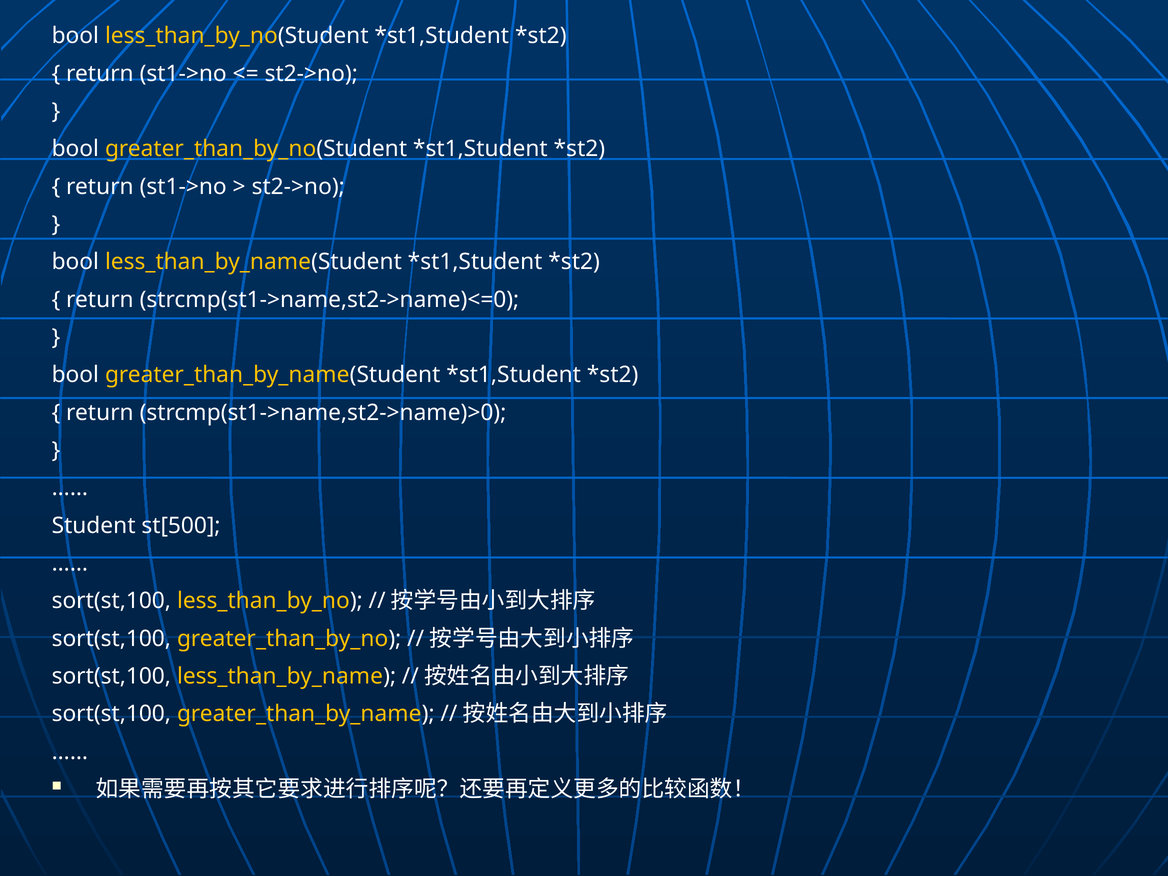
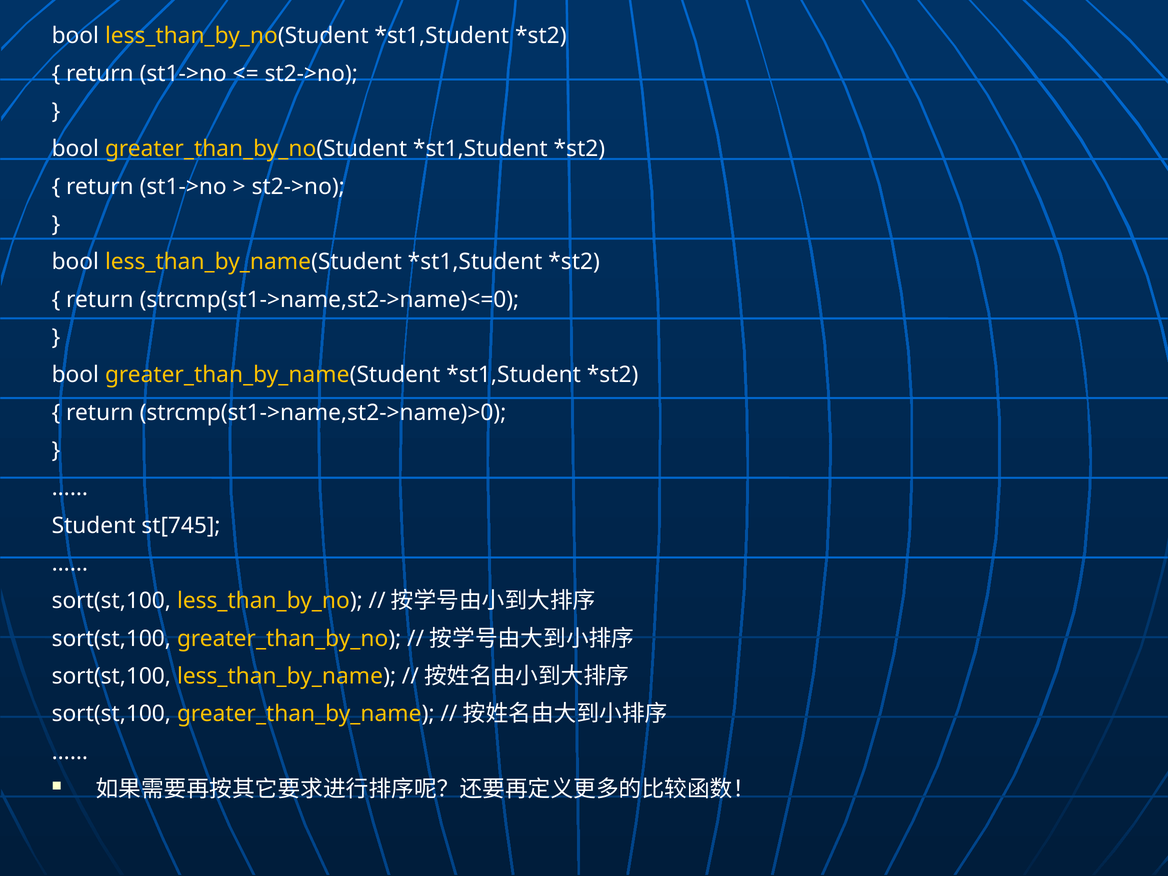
st[500: st[500 -> st[745
